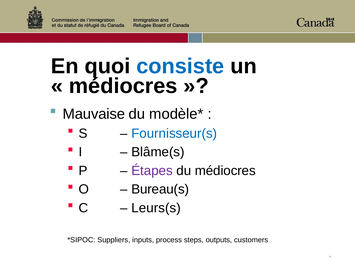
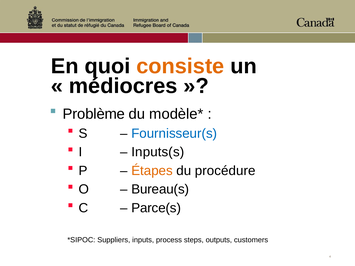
consiste colour: blue -> orange
Mauvaise: Mauvaise -> Problème
Blâme(s: Blâme(s -> Inputs(s
Étapes colour: purple -> orange
du médiocres: médiocres -> procédure
Leurs(s: Leurs(s -> Parce(s
